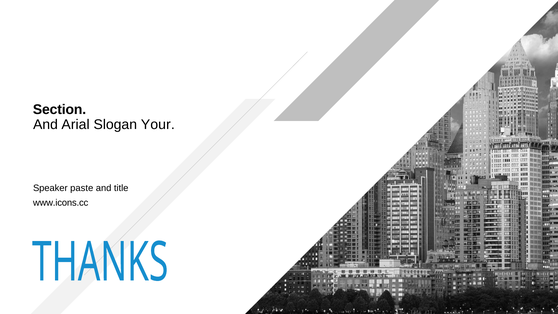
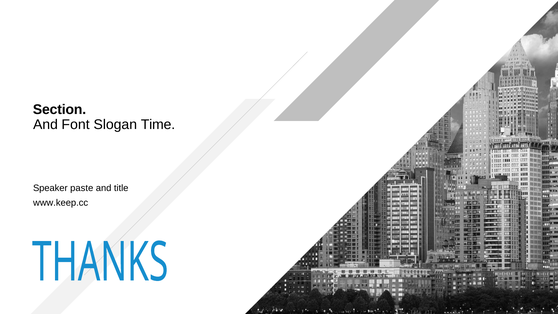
Arial: Arial -> Font
Your: Your -> Time
www.icons.cc: www.icons.cc -> www.keep.cc
